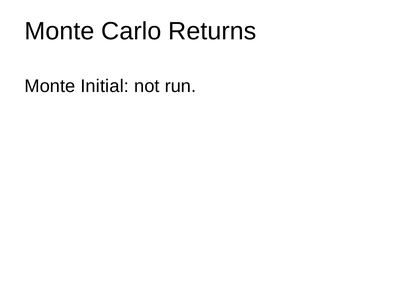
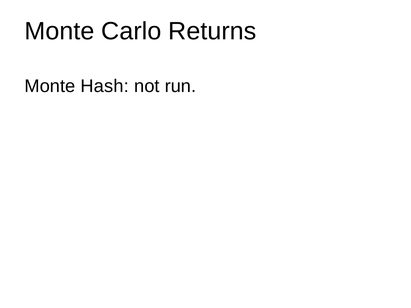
Initial: Initial -> Hash
